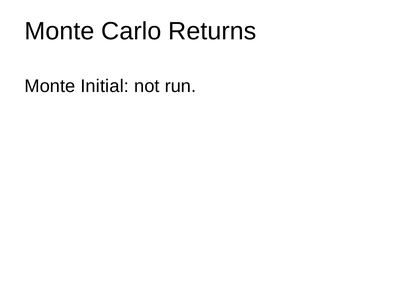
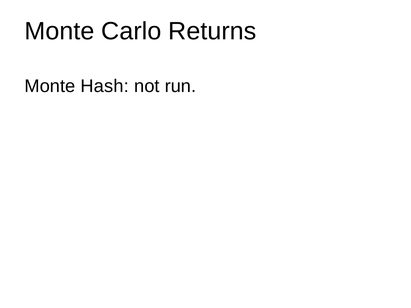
Initial: Initial -> Hash
